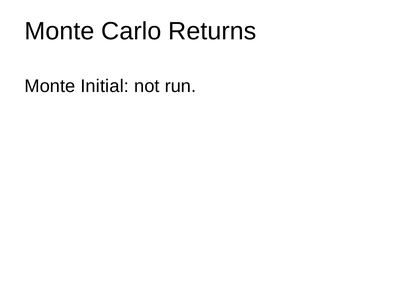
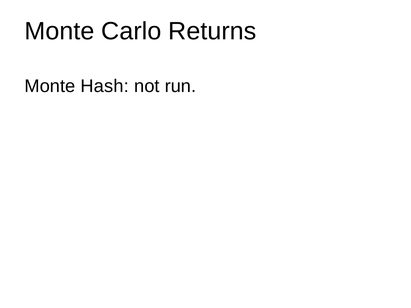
Initial: Initial -> Hash
